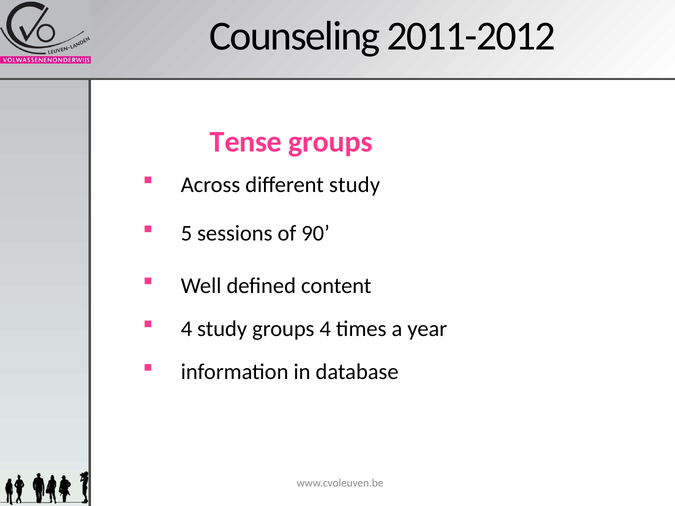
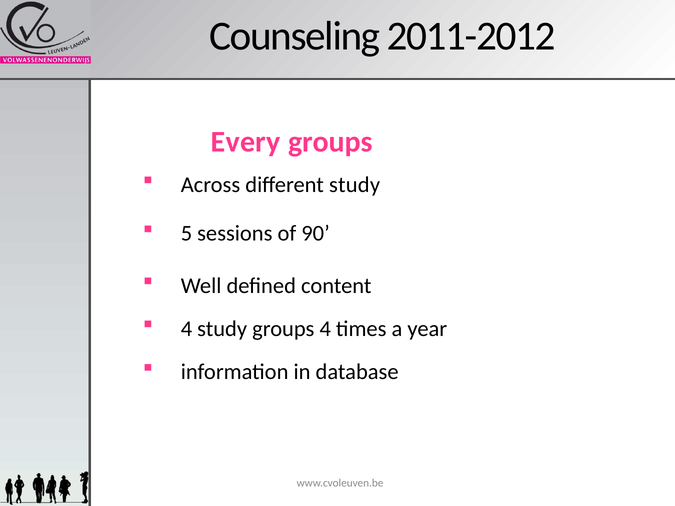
Tense: Tense -> Every
